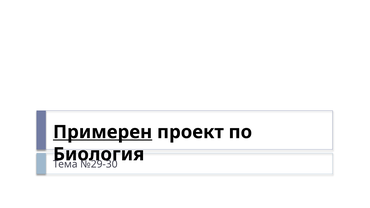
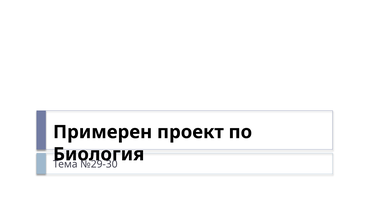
Примерен underline: present -> none
